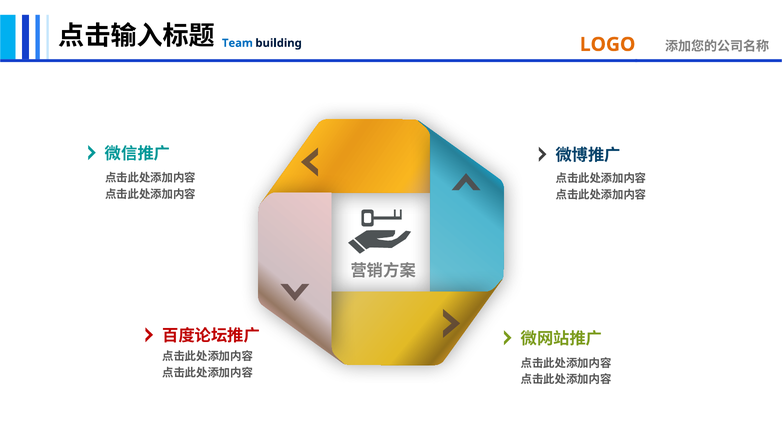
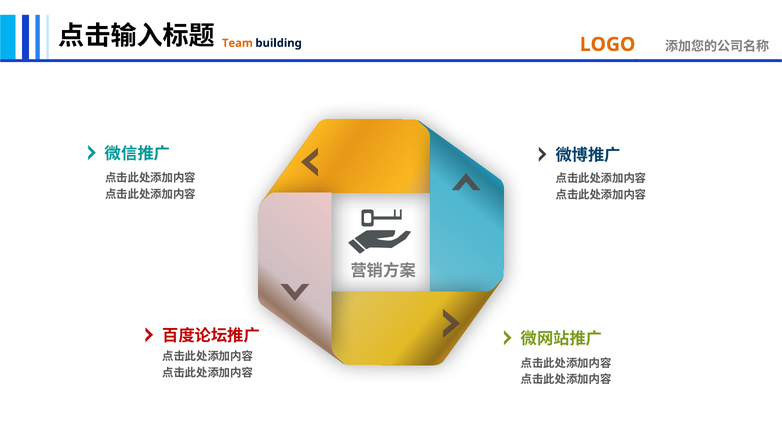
Team colour: blue -> orange
